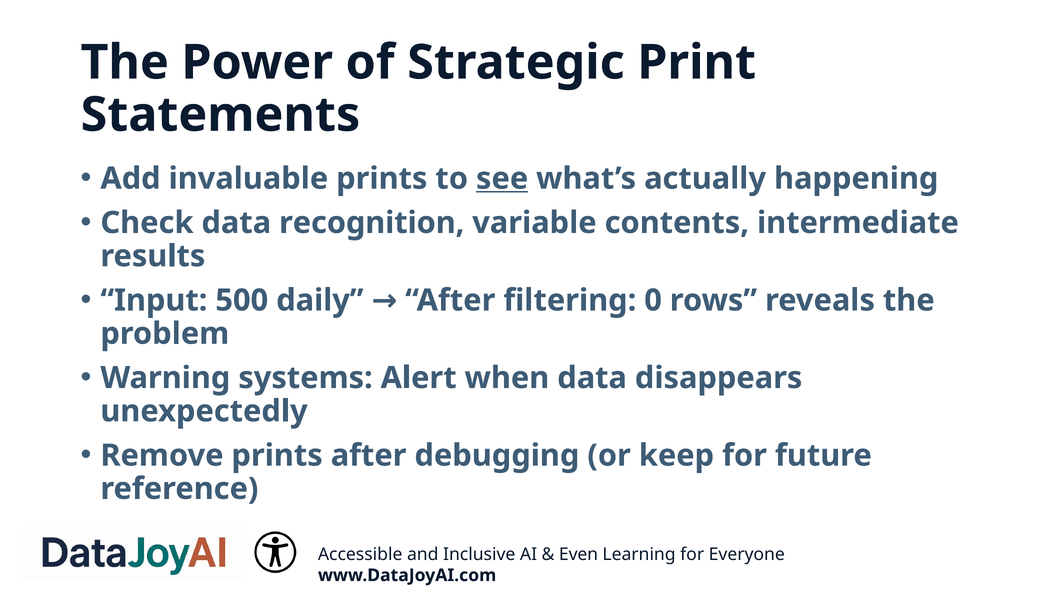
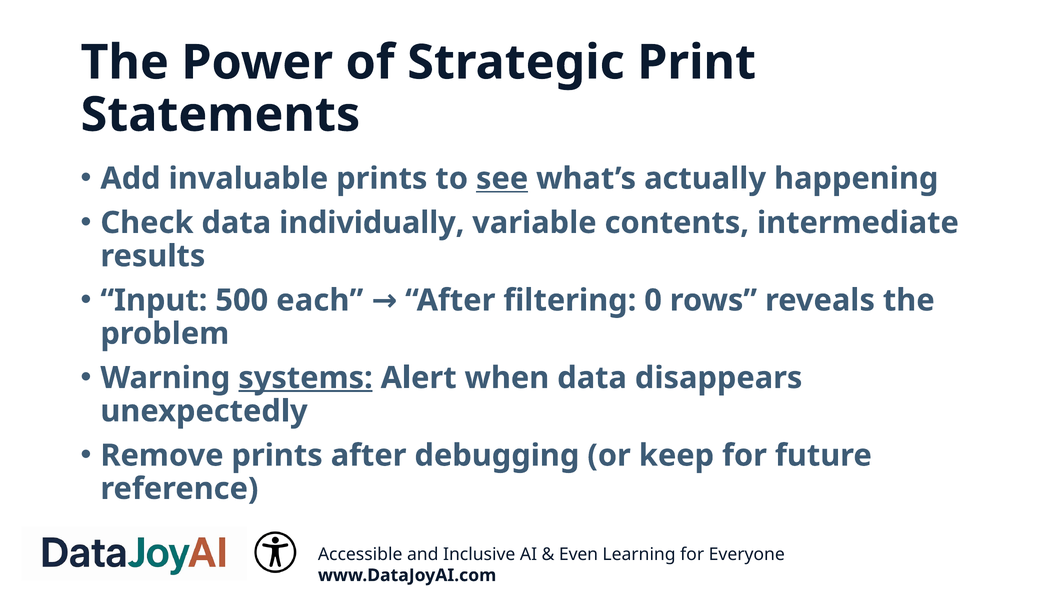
recognition: recognition -> individually
daily: daily -> each
systems underline: none -> present
